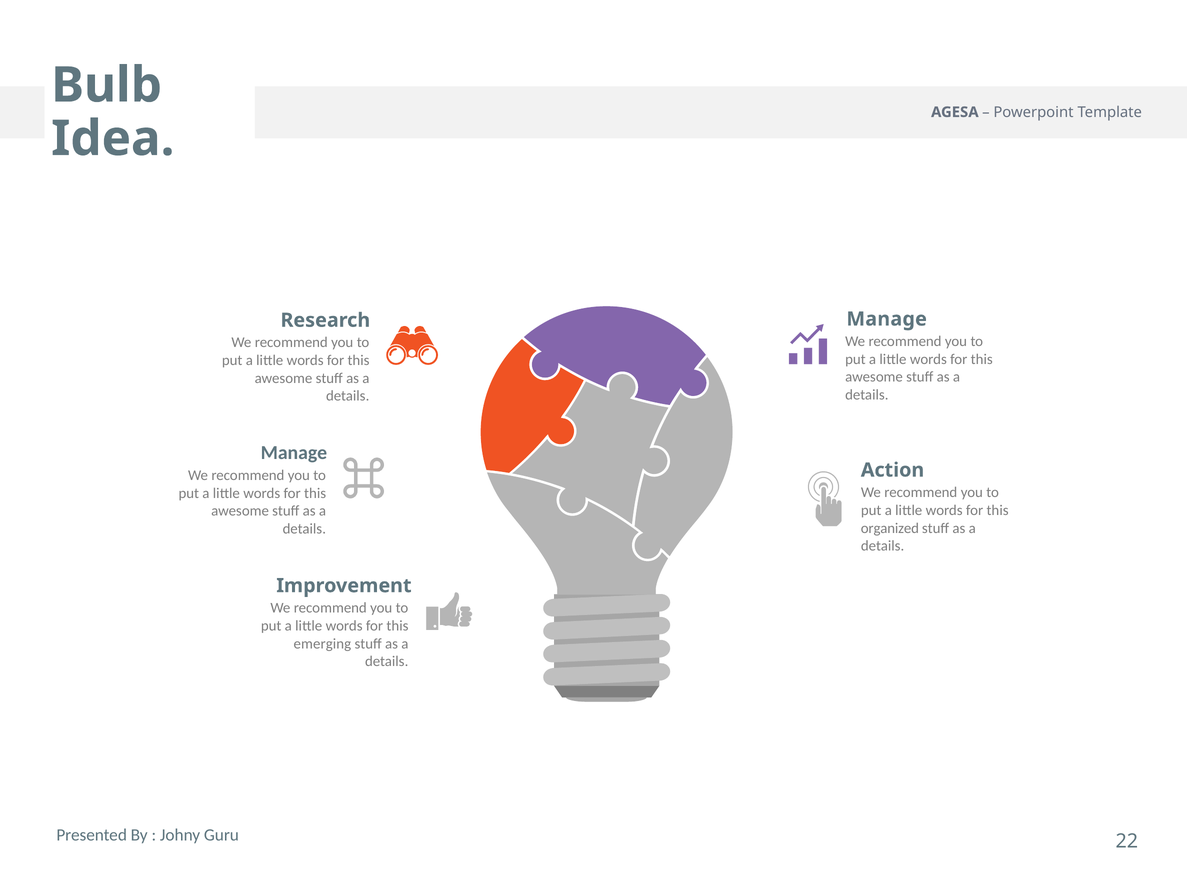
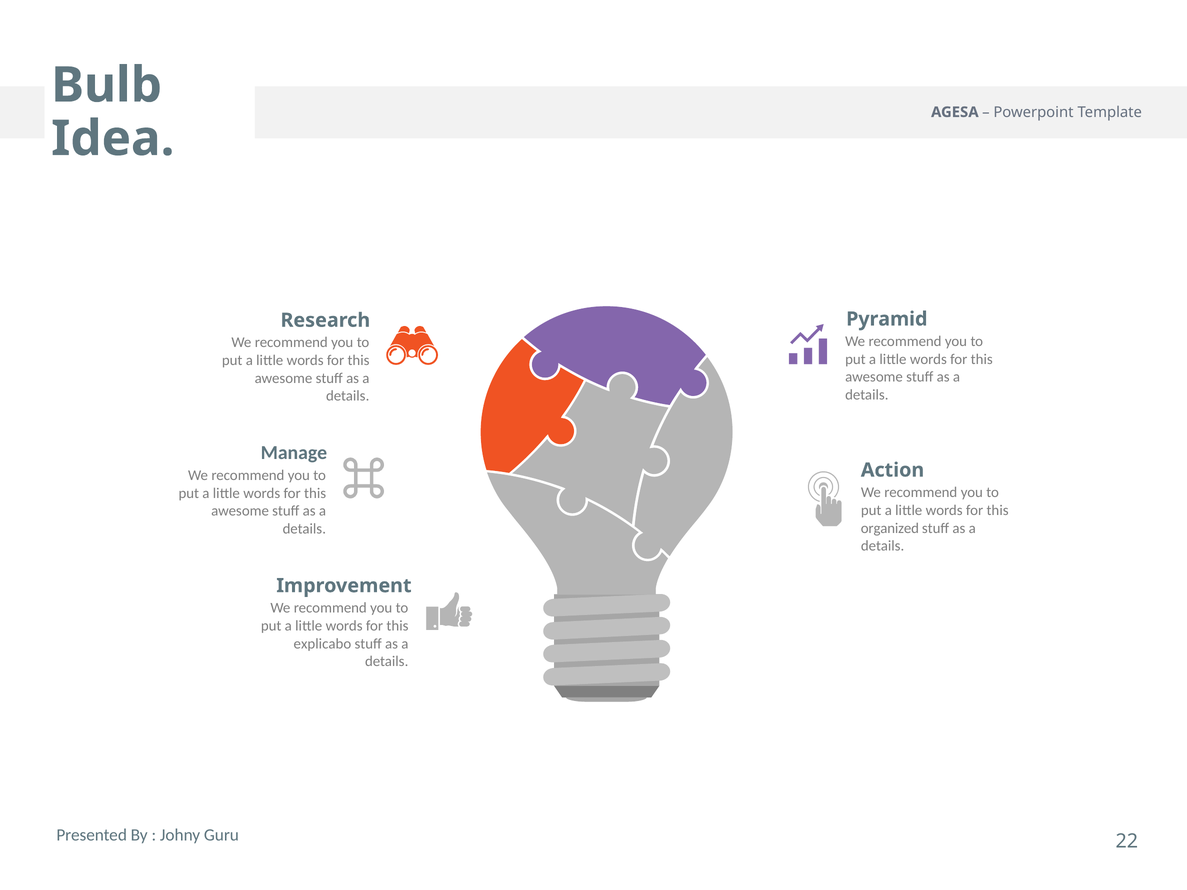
Manage at (887, 319): Manage -> Pyramid
emerging: emerging -> explicabo
